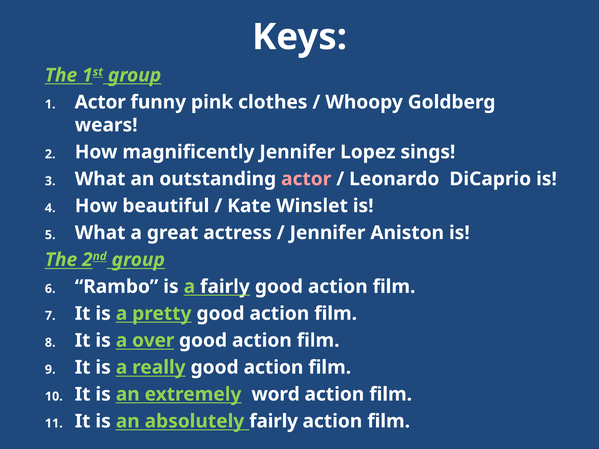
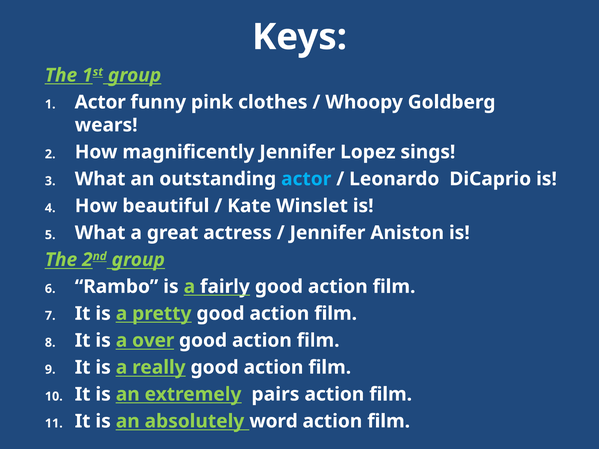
actor at (306, 179) colour: pink -> light blue
word: word -> pairs
absolutely fairly: fairly -> word
